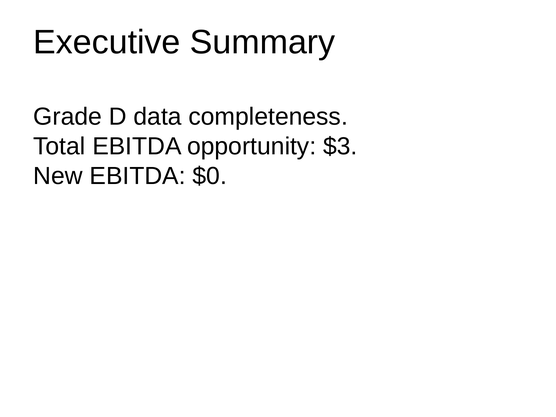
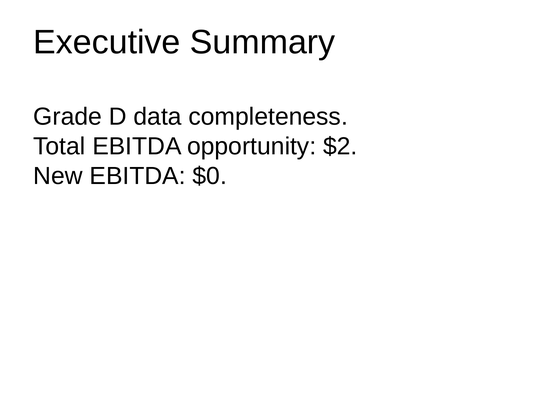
$3: $3 -> $2
